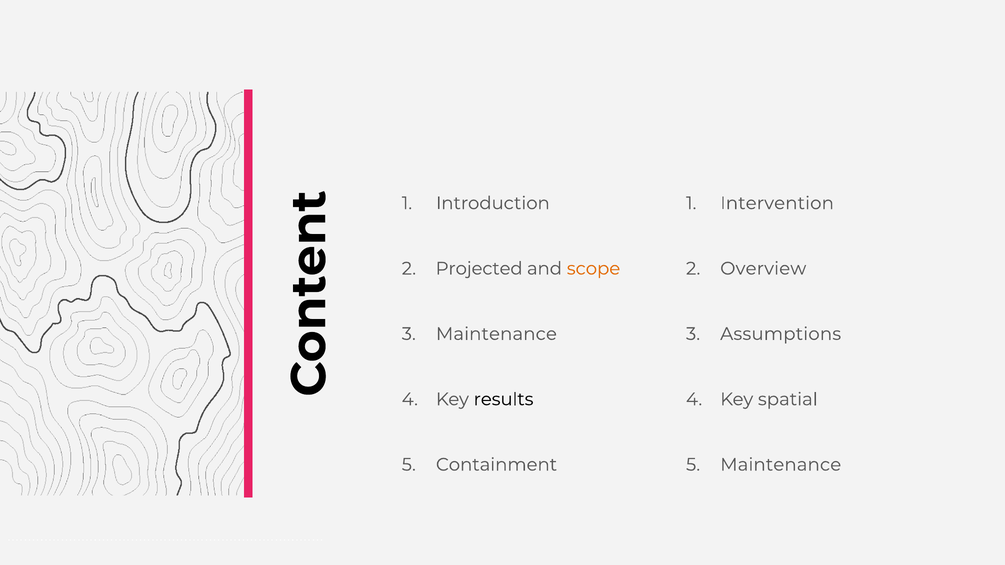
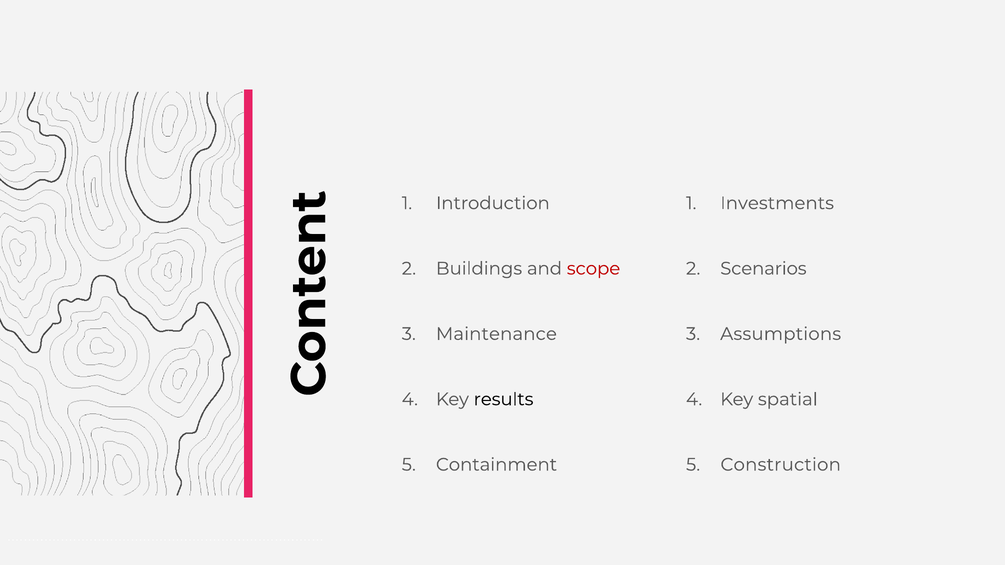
Intervention: Intervention -> Investments
Projected: Projected -> Buildings
scope colour: orange -> red
Overview: Overview -> Scenarios
Maintenance at (781, 465): Maintenance -> Construction
